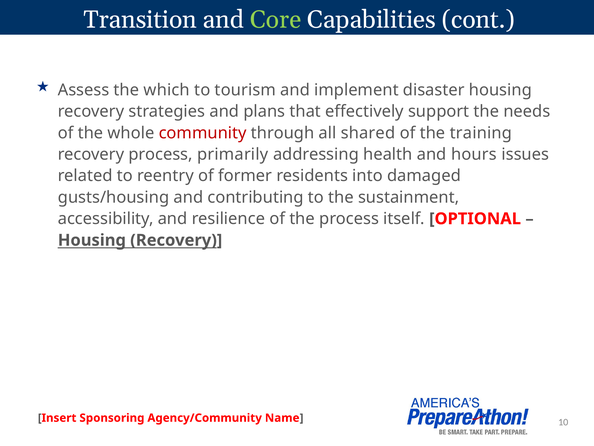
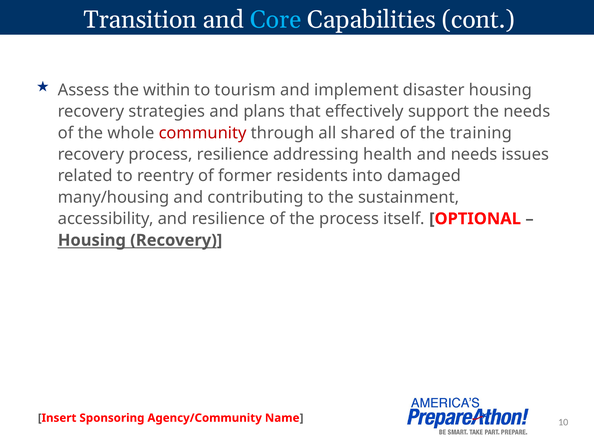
Core colour: light green -> light blue
which: which -> within
process primarily: primarily -> resilience
and hours: hours -> needs
gusts/housing: gusts/housing -> many/housing
